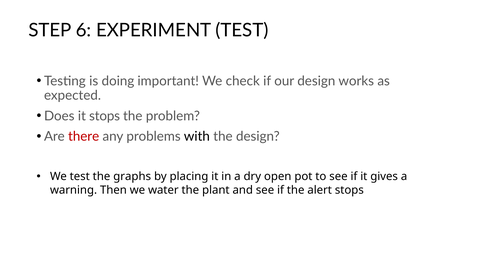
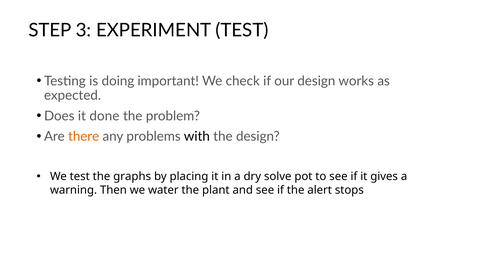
6: 6 -> 3
it stops: stops -> done
there colour: red -> orange
open: open -> solve
